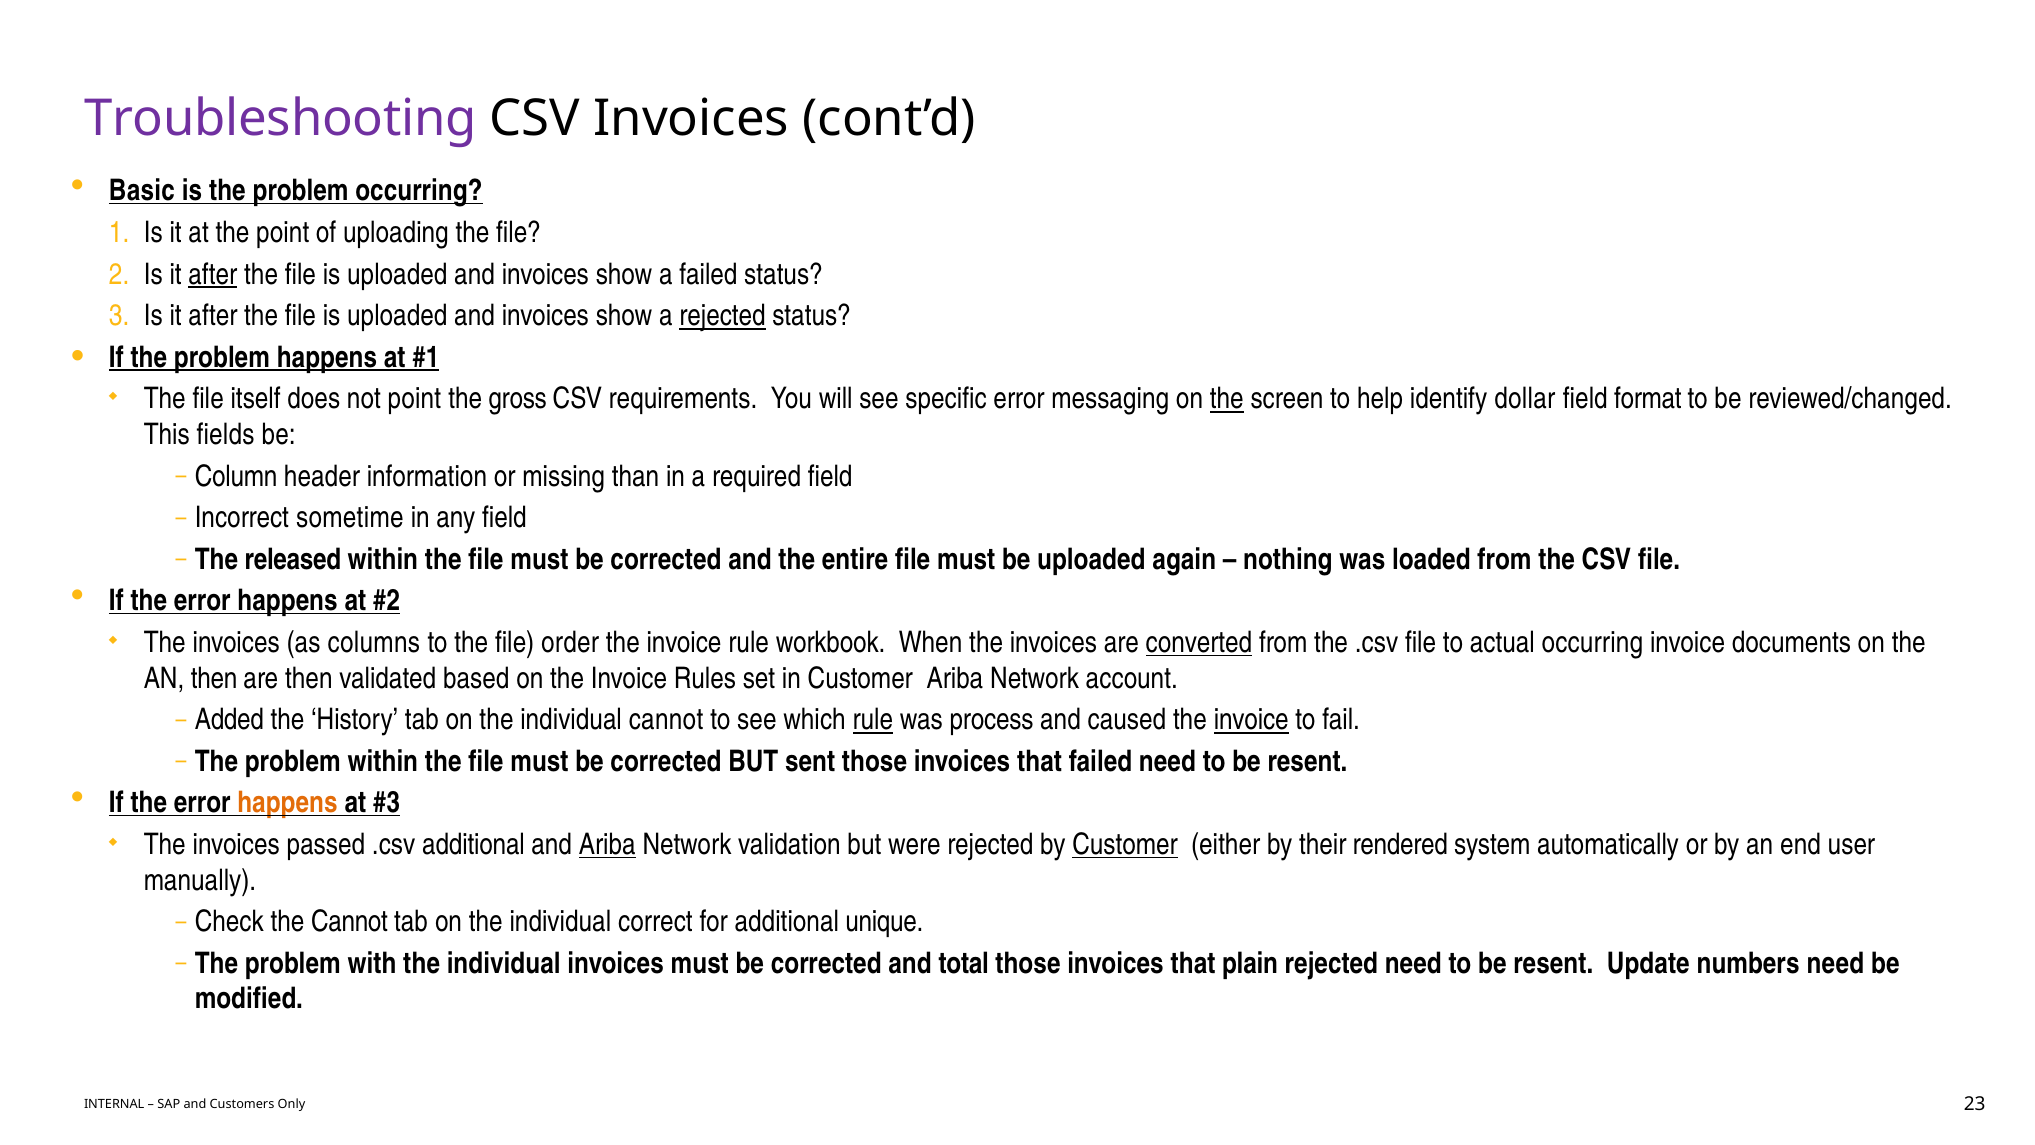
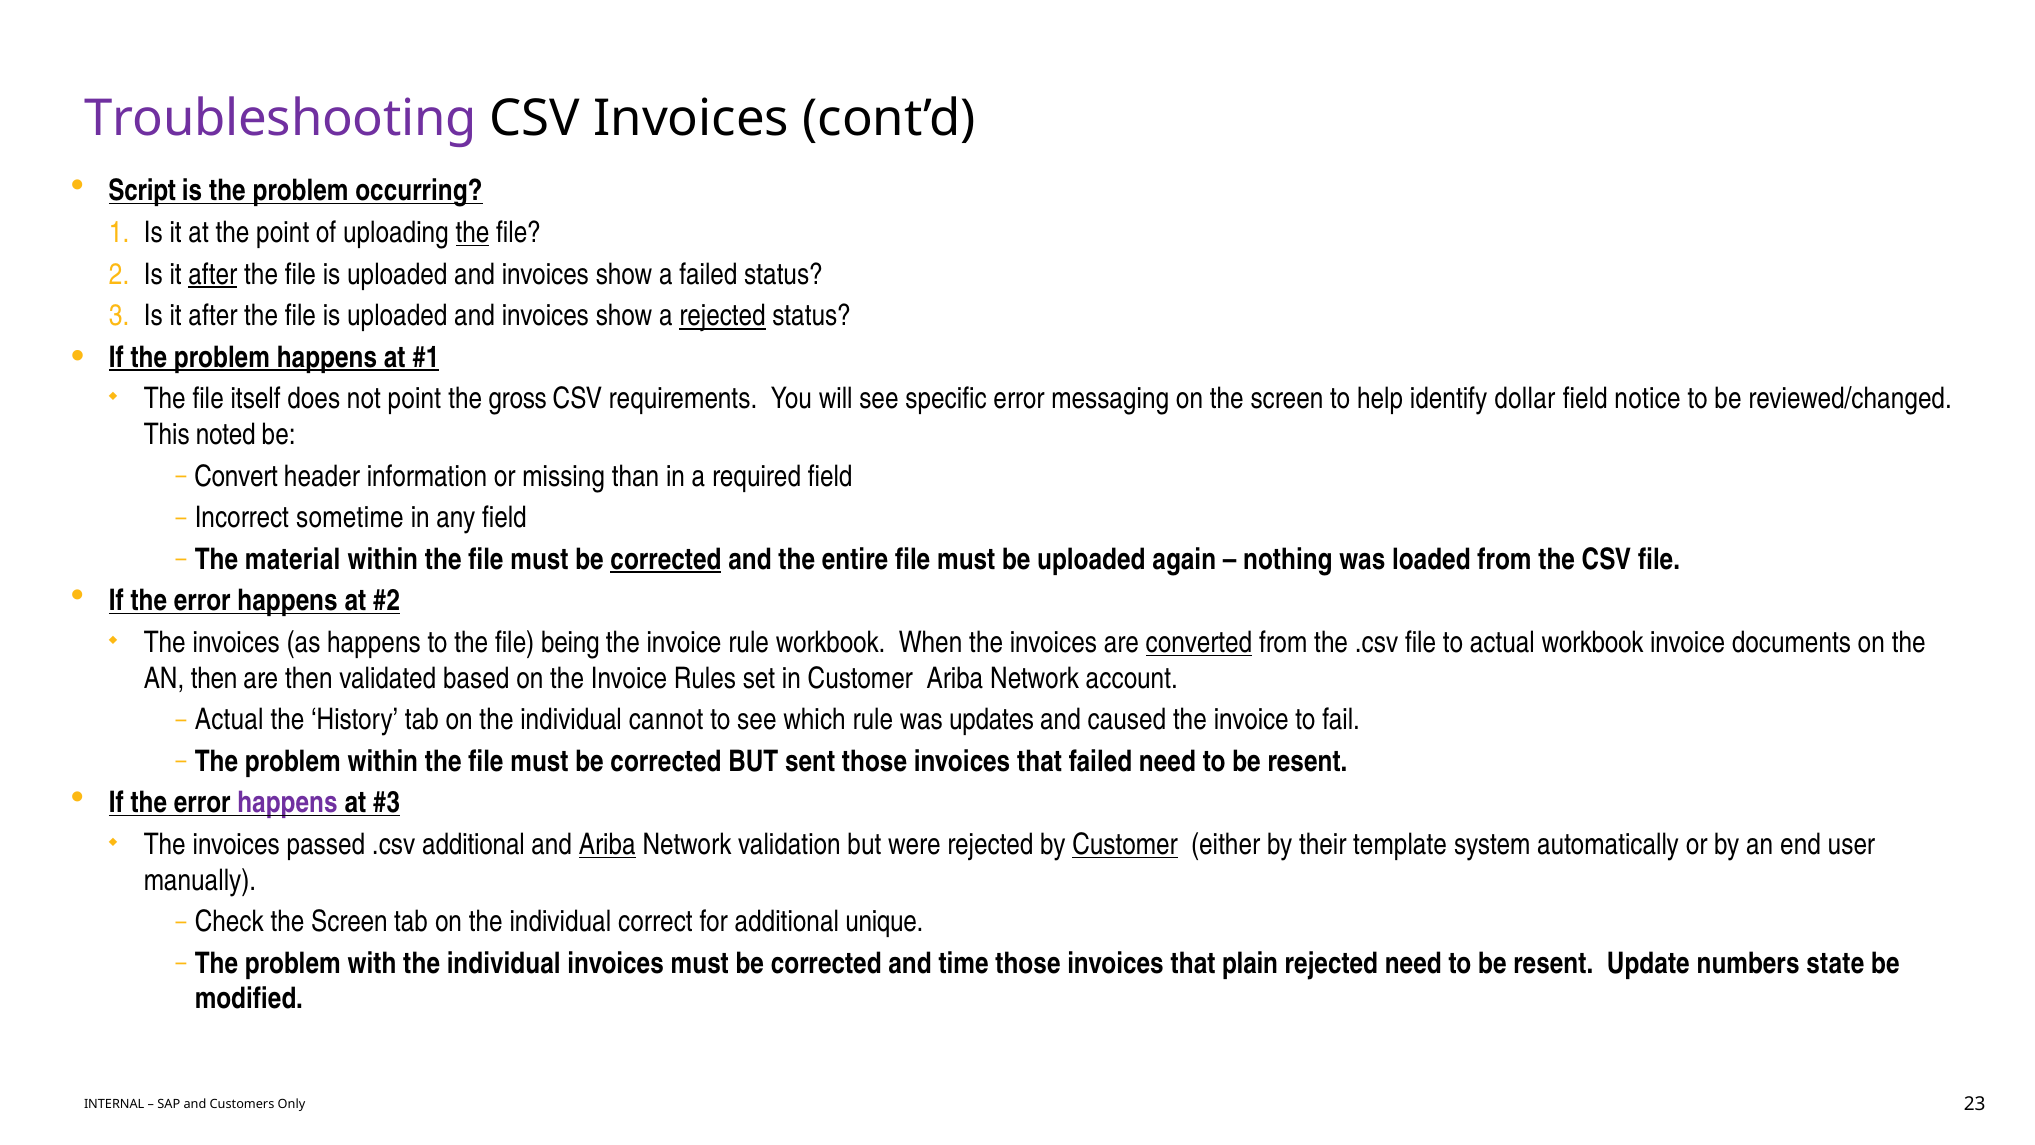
Basic: Basic -> Script
the at (473, 233) underline: none -> present
the at (1227, 399) underline: present -> none
format: format -> notice
fields: fields -> noted
Column: Column -> Convert
released: released -> material
corrected at (666, 559) underline: none -> present
as columns: columns -> happens
order: order -> being
actual occurring: occurring -> workbook
Added at (229, 720): Added -> Actual
rule at (873, 720) underline: present -> none
process: process -> updates
invoice at (1251, 720) underline: present -> none
happens at (288, 803) colour: orange -> purple
rendered: rendered -> template
Check the Cannot: Cannot -> Screen
total: total -> time
numbers need: need -> state
